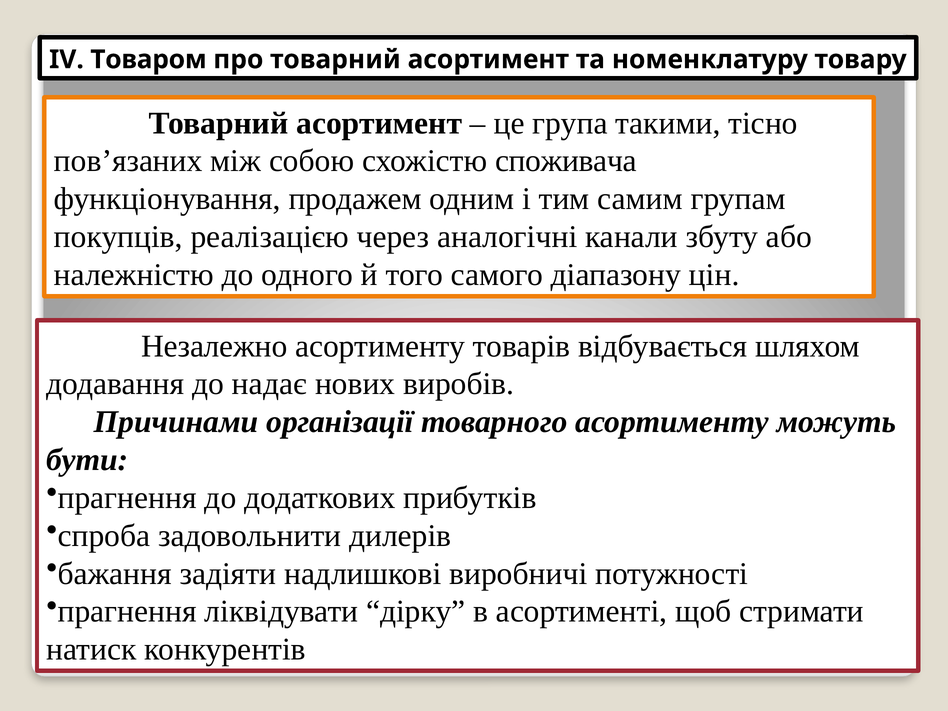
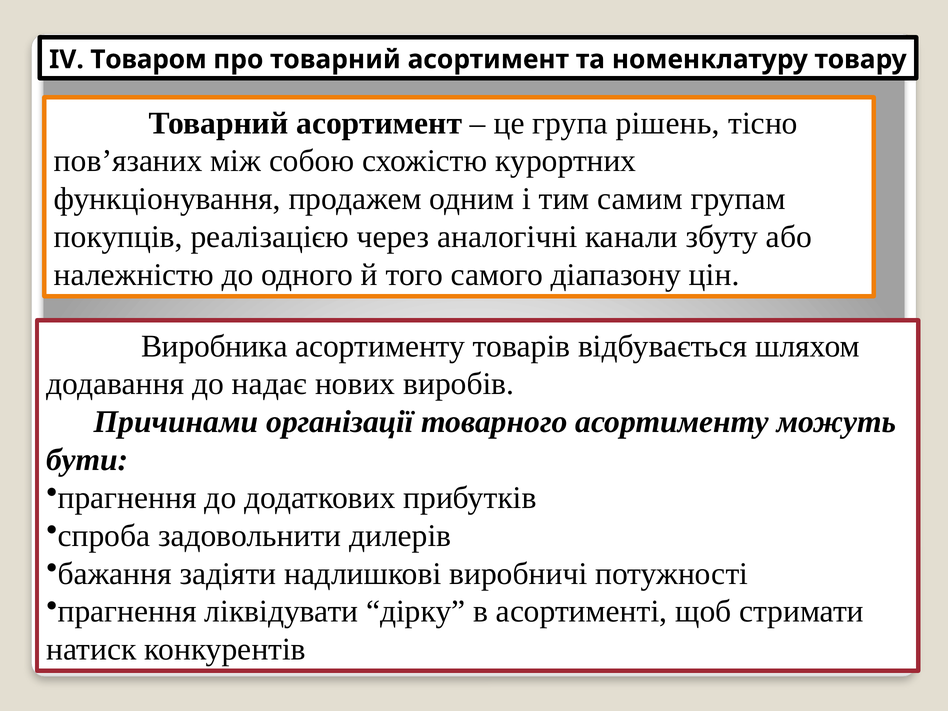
такими: такими -> рішень
споживача: споживача -> курортних
Незалежно: Незалежно -> Виробника
